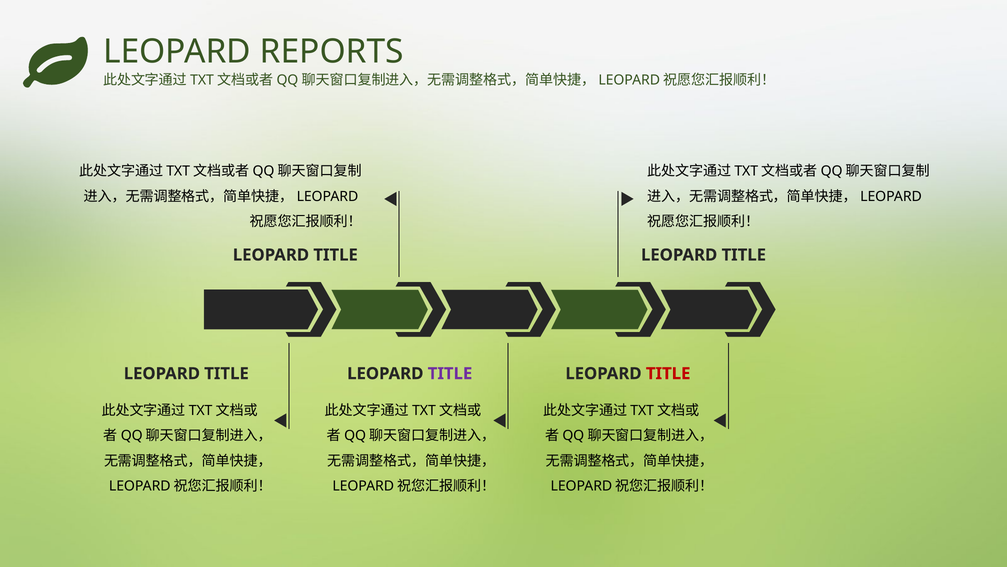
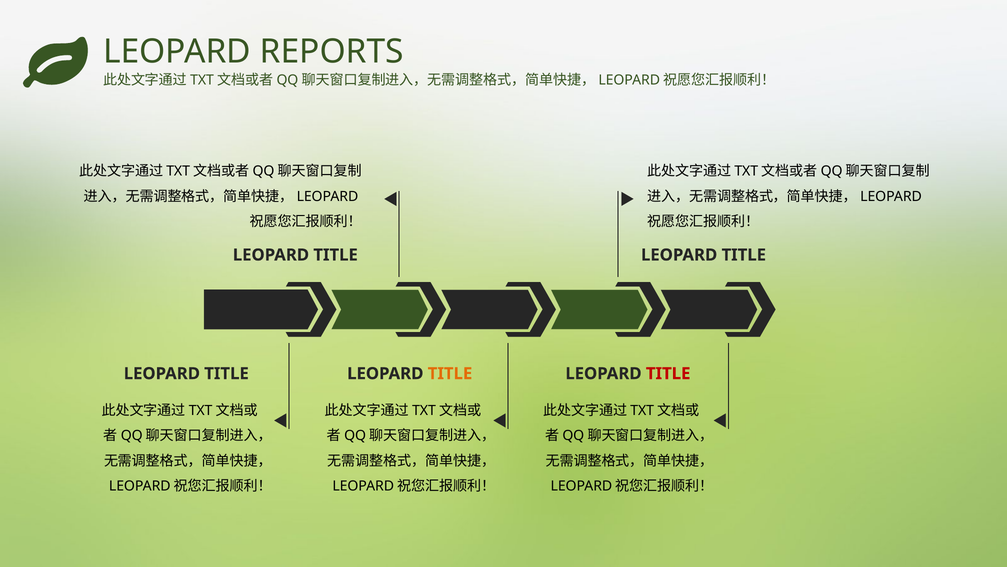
TITLE at (450, 373) colour: purple -> orange
